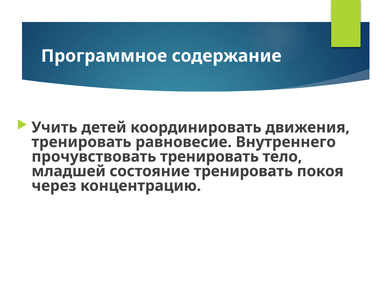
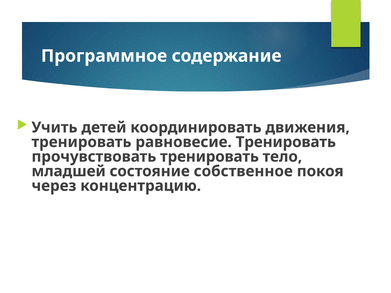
равновесие Внутреннего: Внутреннего -> Тренировать
состояние тренировать: тренировать -> собственное
